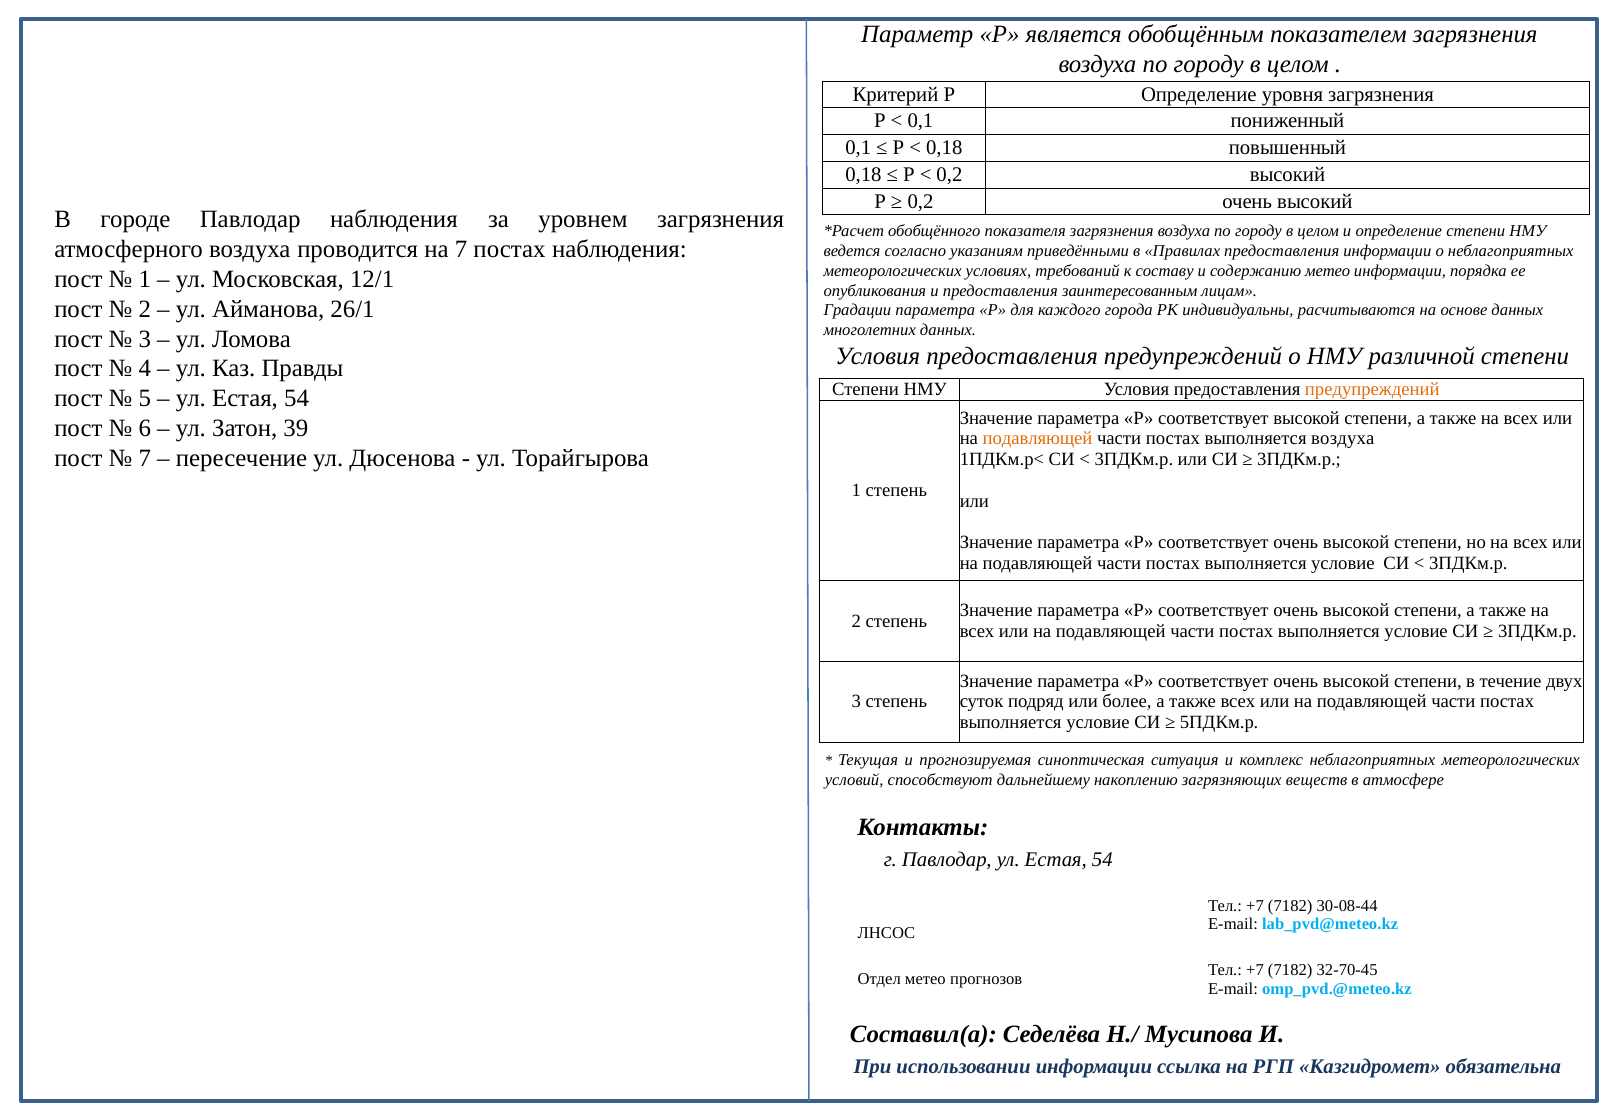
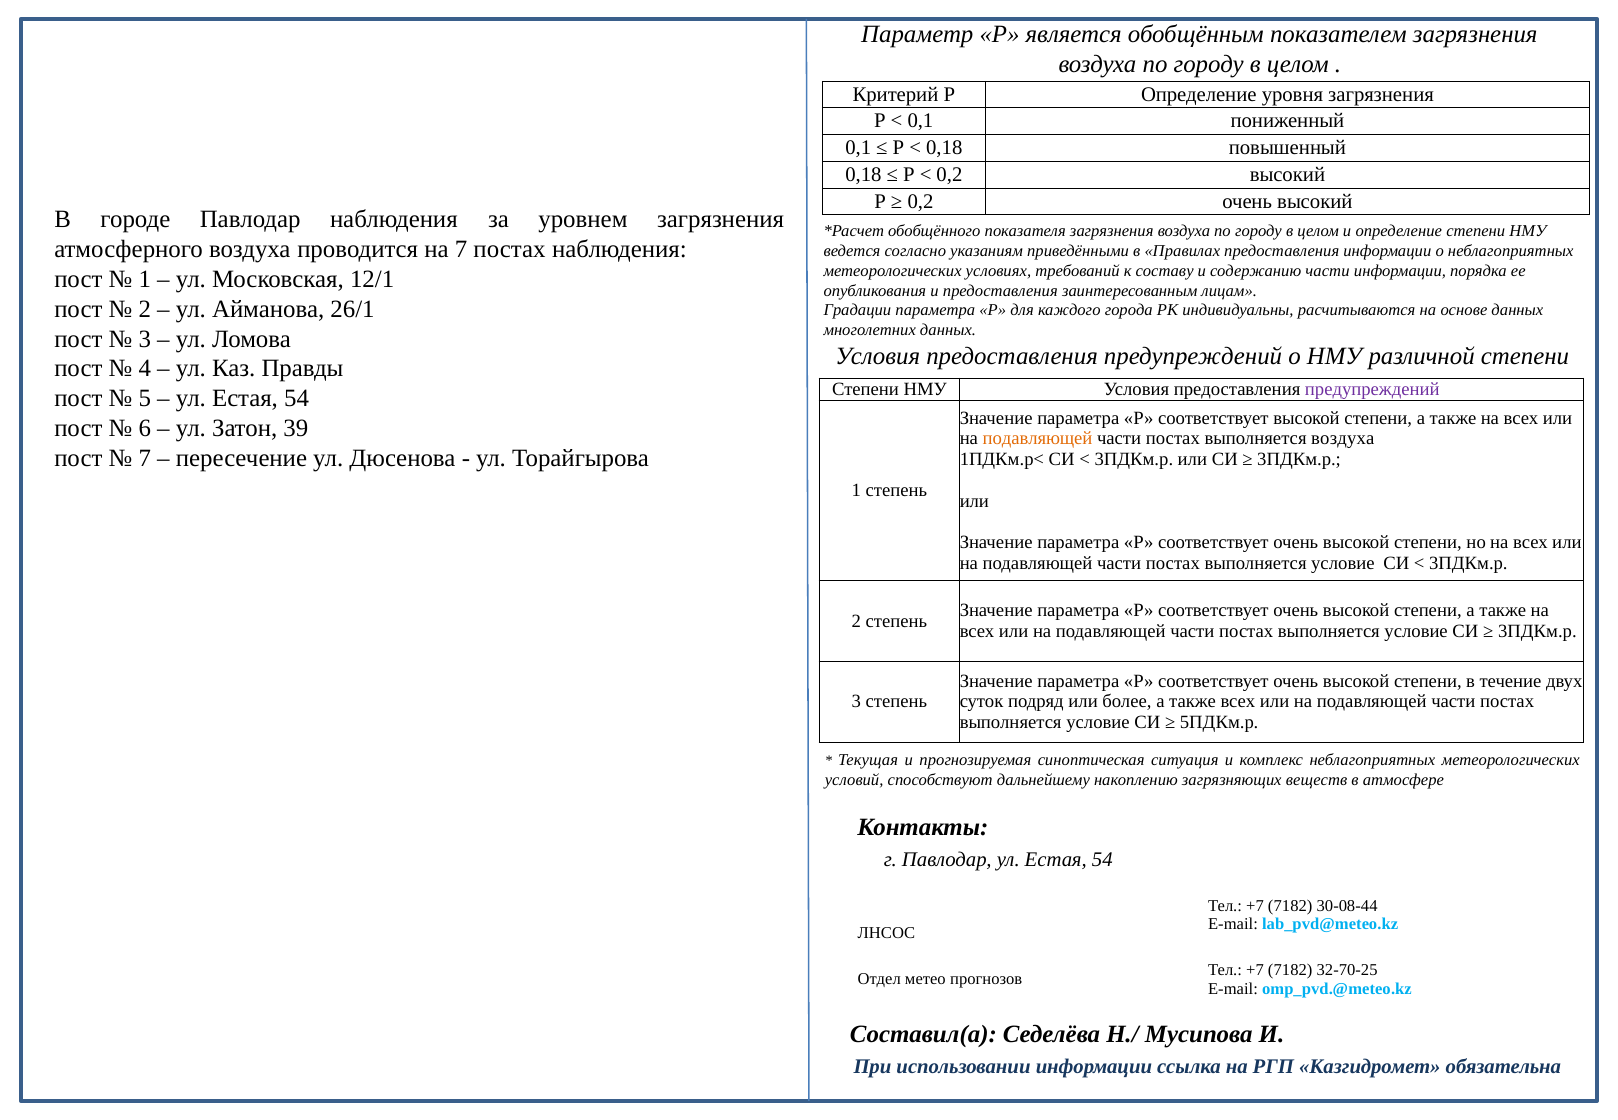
содержанию метео: метео -> части
предупреждений at (1372, 389) colour: orange -> purple
32-70-45: 32-70-45 -> 32-70-25
